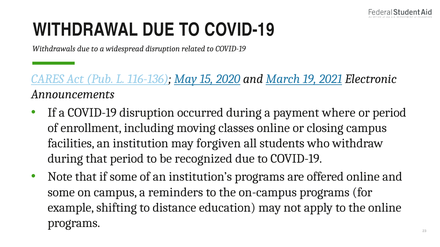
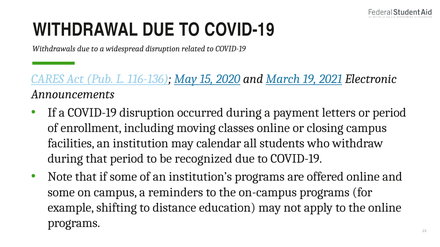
where: where -> letters
forgiven: forgiven -> calendar
